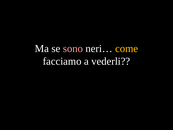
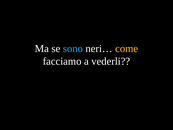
sono colour: pink -> light blue
